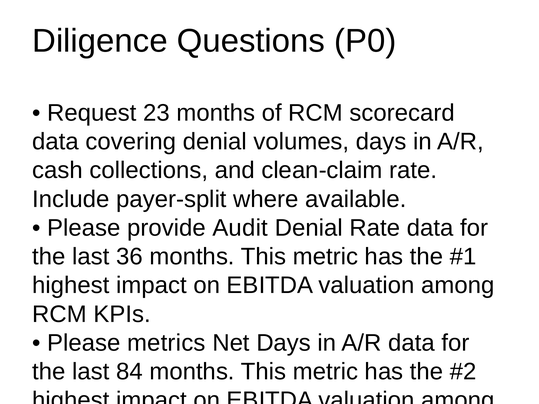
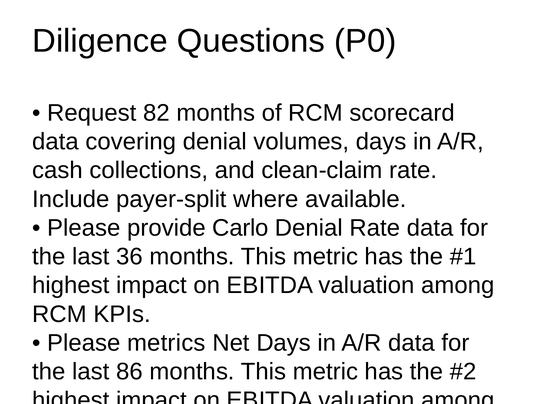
23: 23 -> 82
Audit: Audit -> Carlo
84: 84 -> 86
